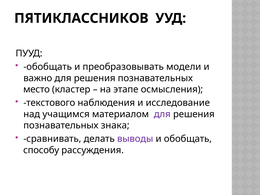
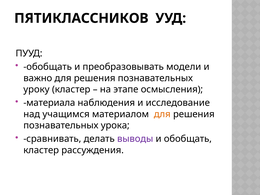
место: место -> уроку
текстового: текстового -> материала
для at (162, 114) colour: purple -> orange
знака: знака -> урока
способу at (41, 150): способу -> кластер
